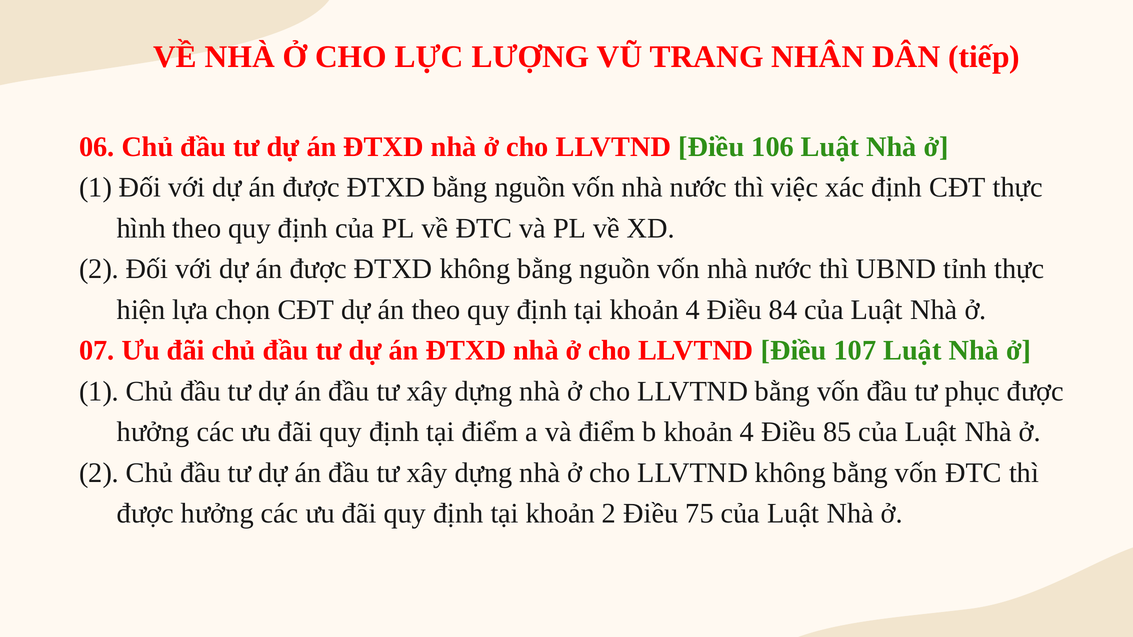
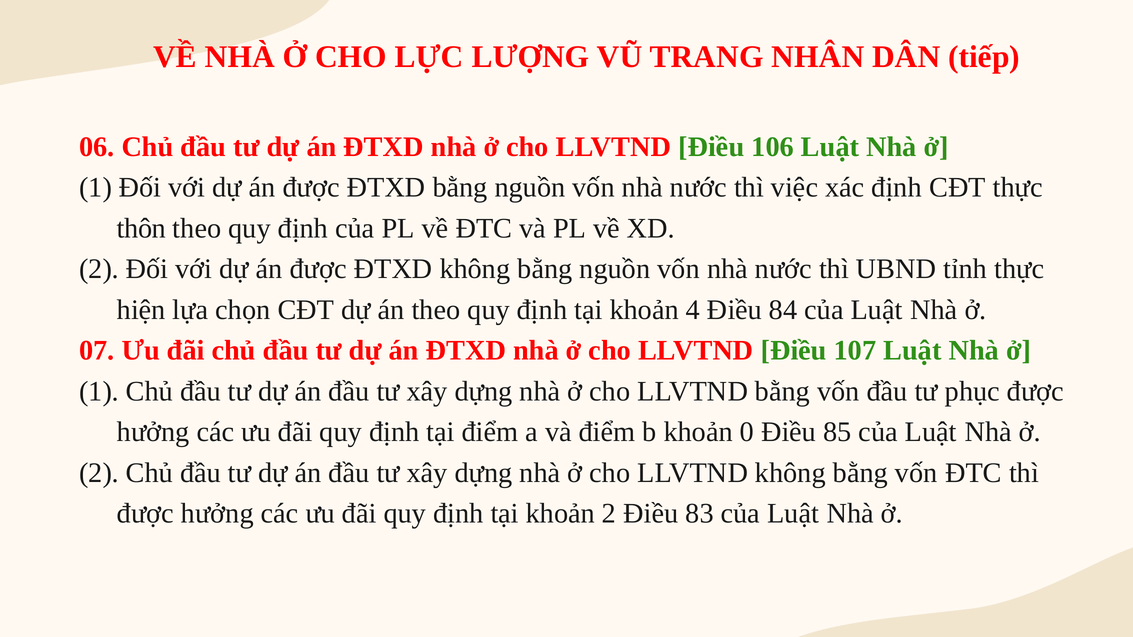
hình: hình -> thôn
b khoản 4: 4 -> 0
75: 75 -> 83
